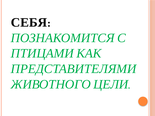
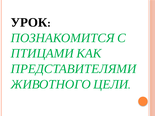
СЕБЯ: СЕБЯ -> УРОК
